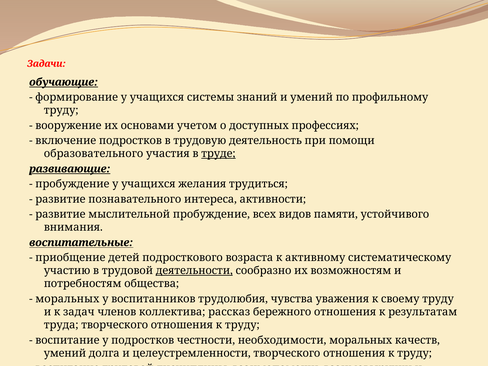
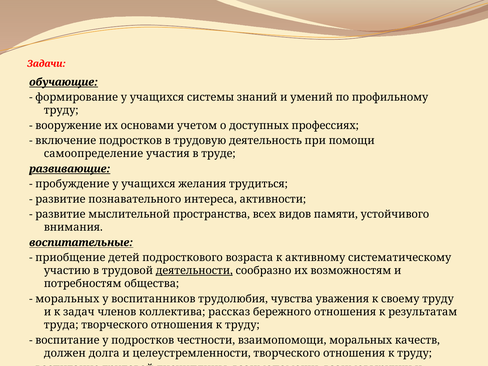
образовательного: образовательного -> самоопределение
труде underline: present -> none
мыслительной пробуждение: пробуждение -> пространства
честности необходимости: необходимости -> взаимопомощи
умений at (65, 353): умений -> должен
